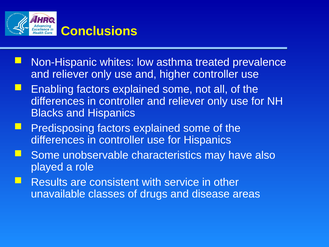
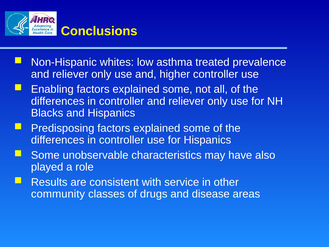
unavailable: unavailable -> community
